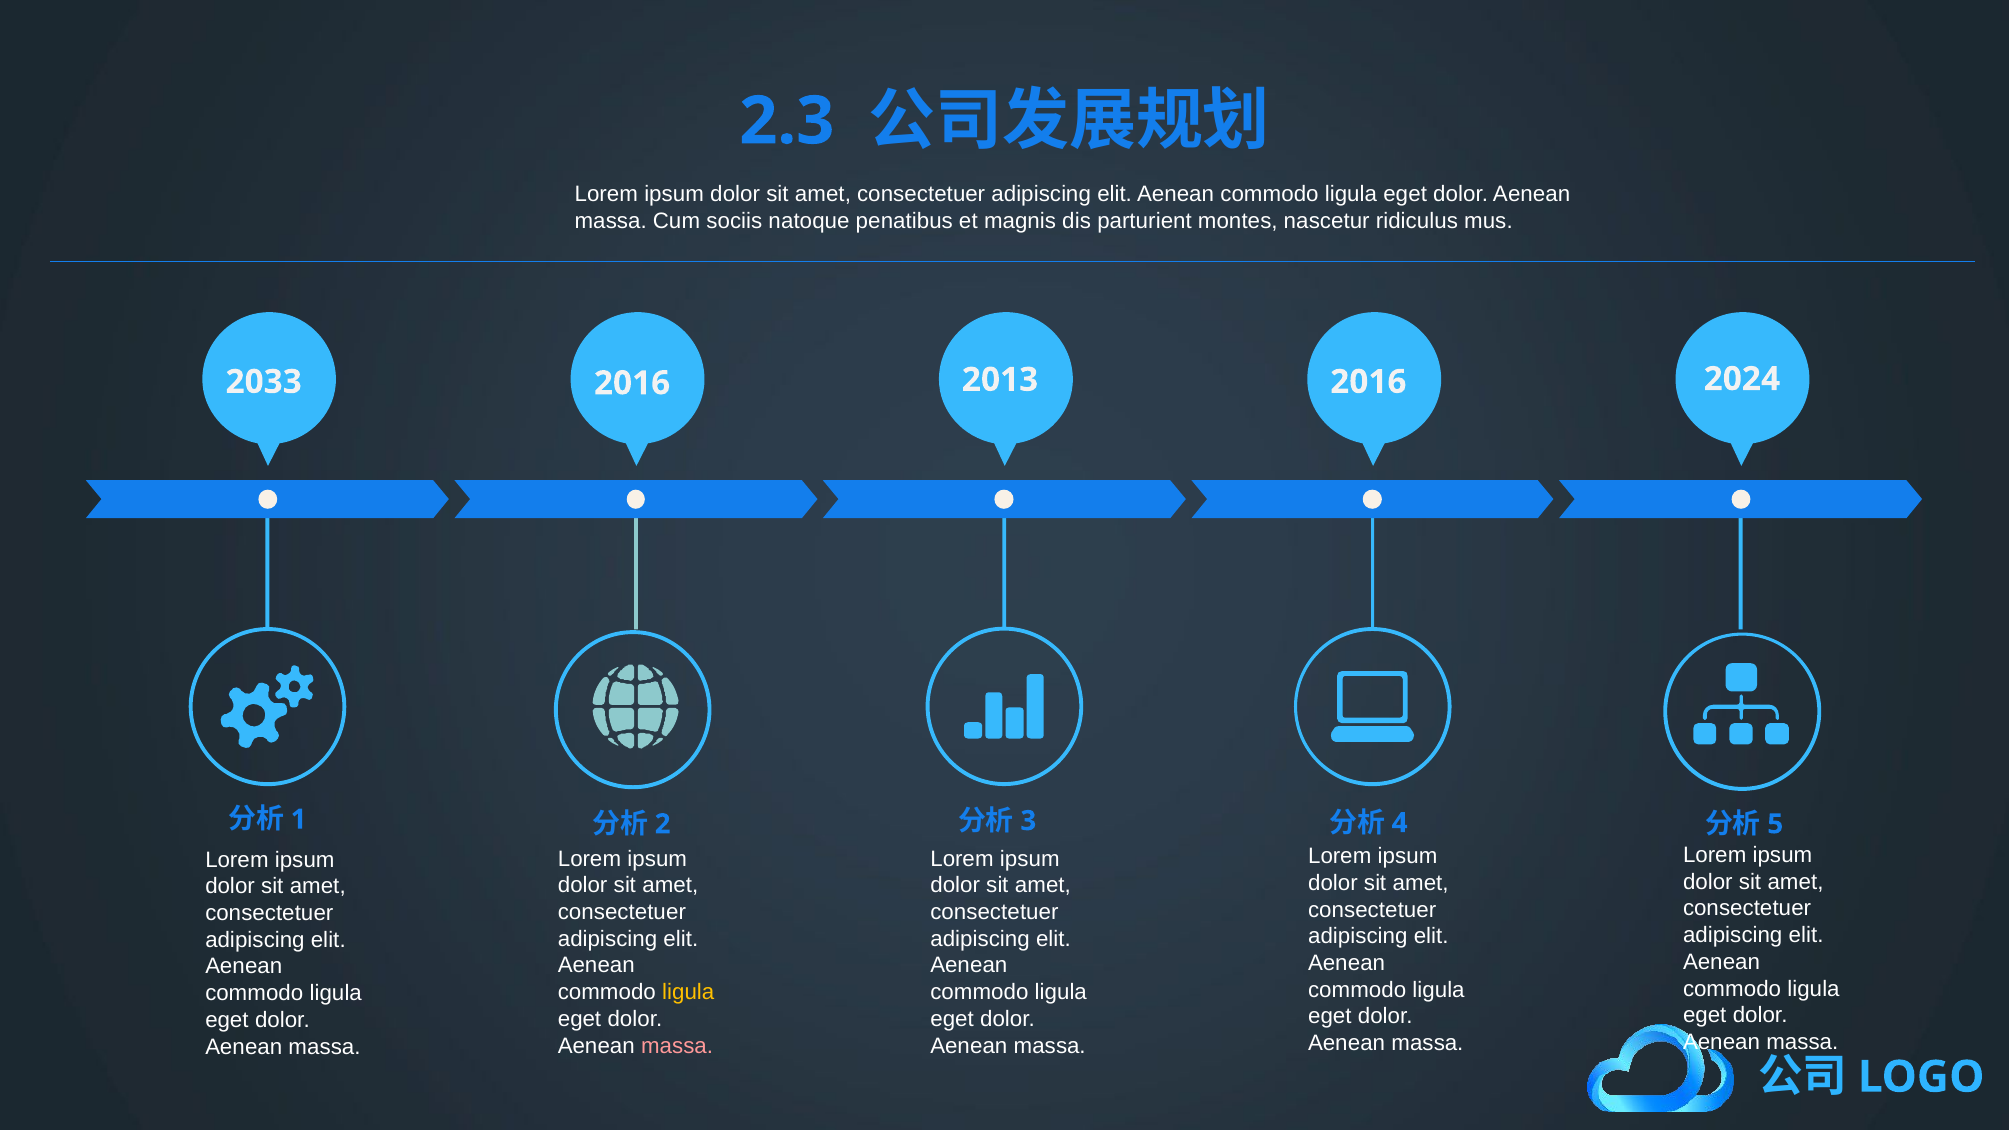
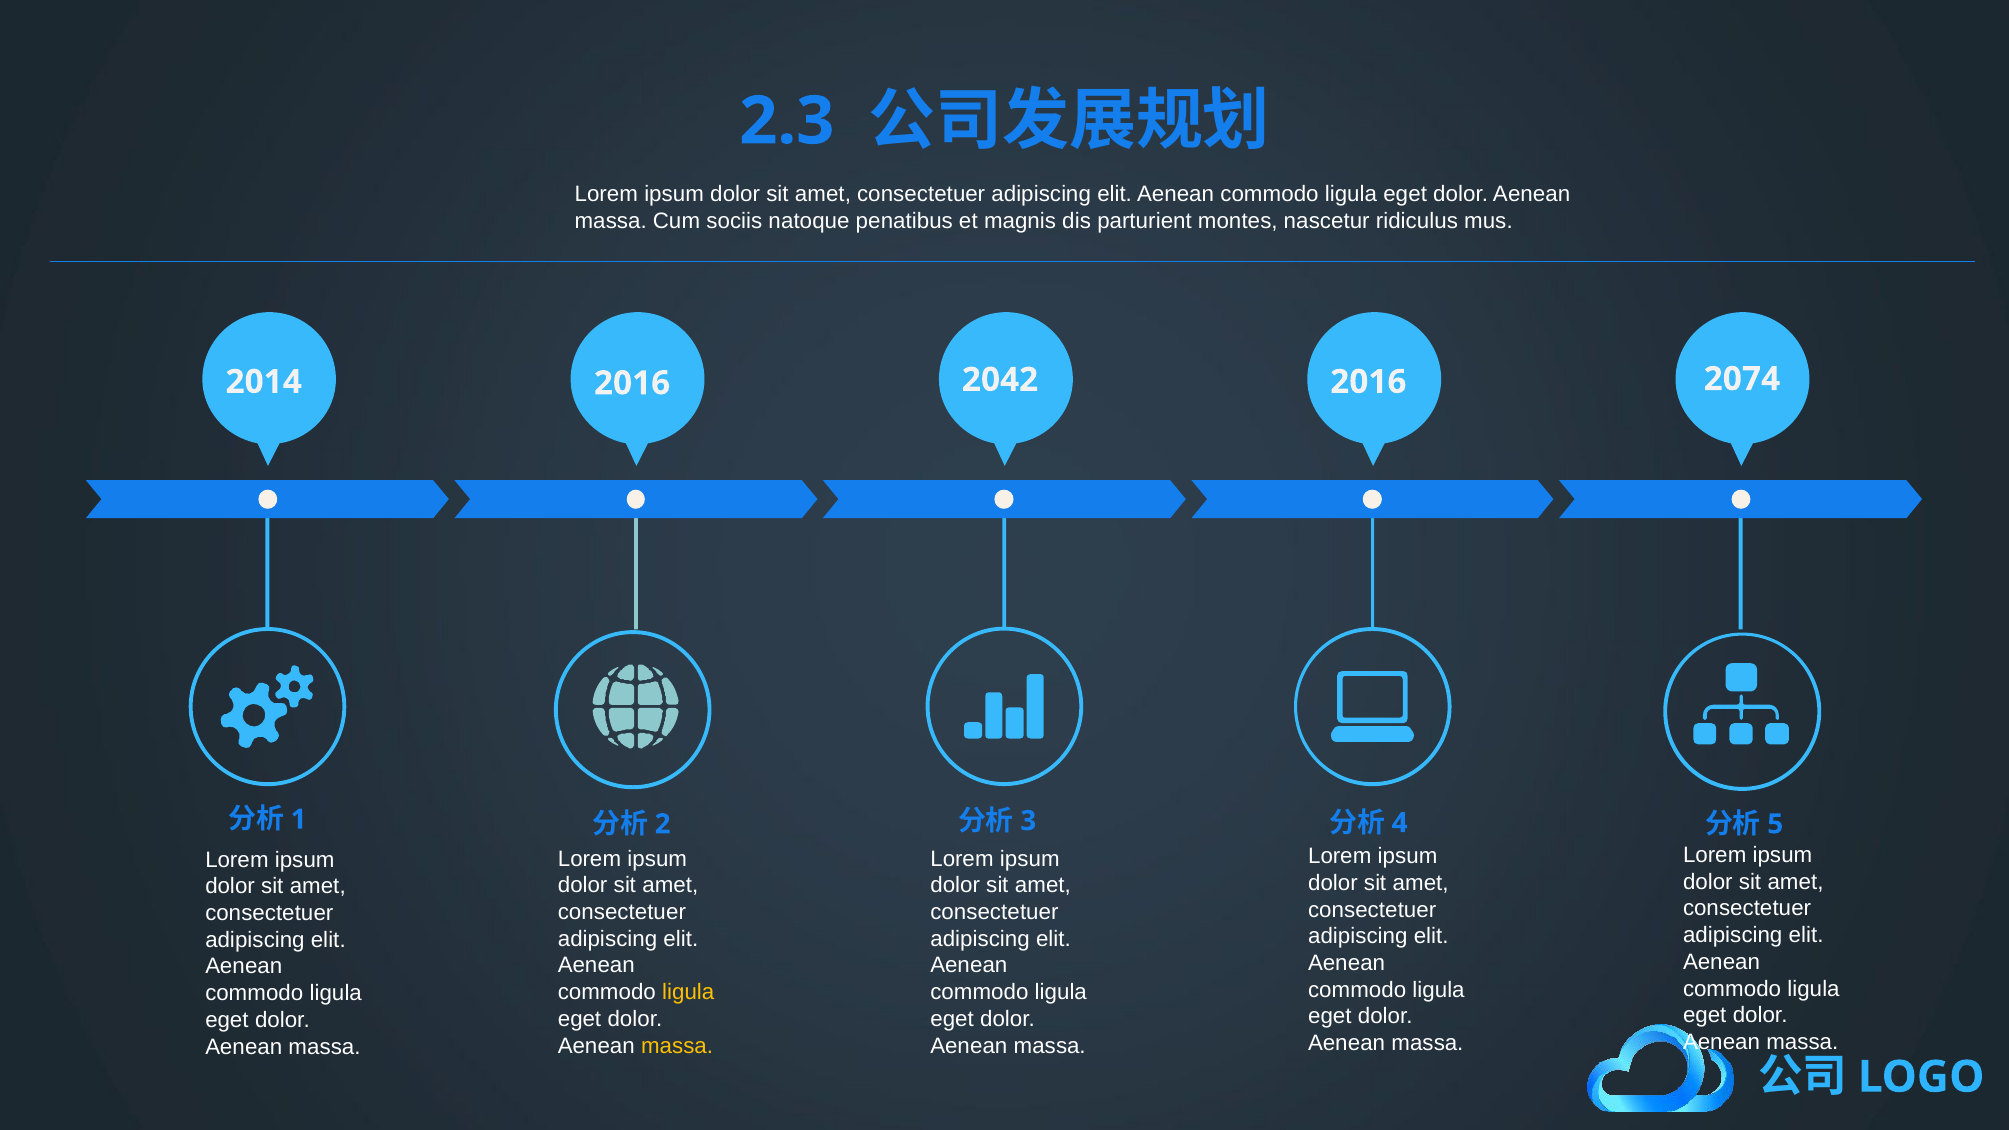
2033: 2033 -> 2014
2013: 2013 -> 2042
2024: 2024 -> 2074
massa at (677, 1046) colour: pink -> yellow
